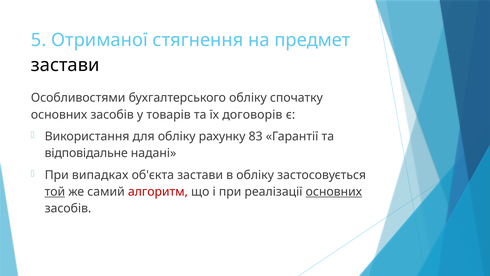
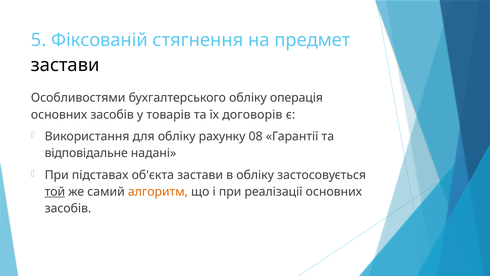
Отриманої: Отриманої -> Фіксованій
спочатку: спочатку -> операція
83: 83 -> 08
випадках: випадках -> підставах
алгоритм colour: red -> orange
основних at (334, 192) underline: present -> none
